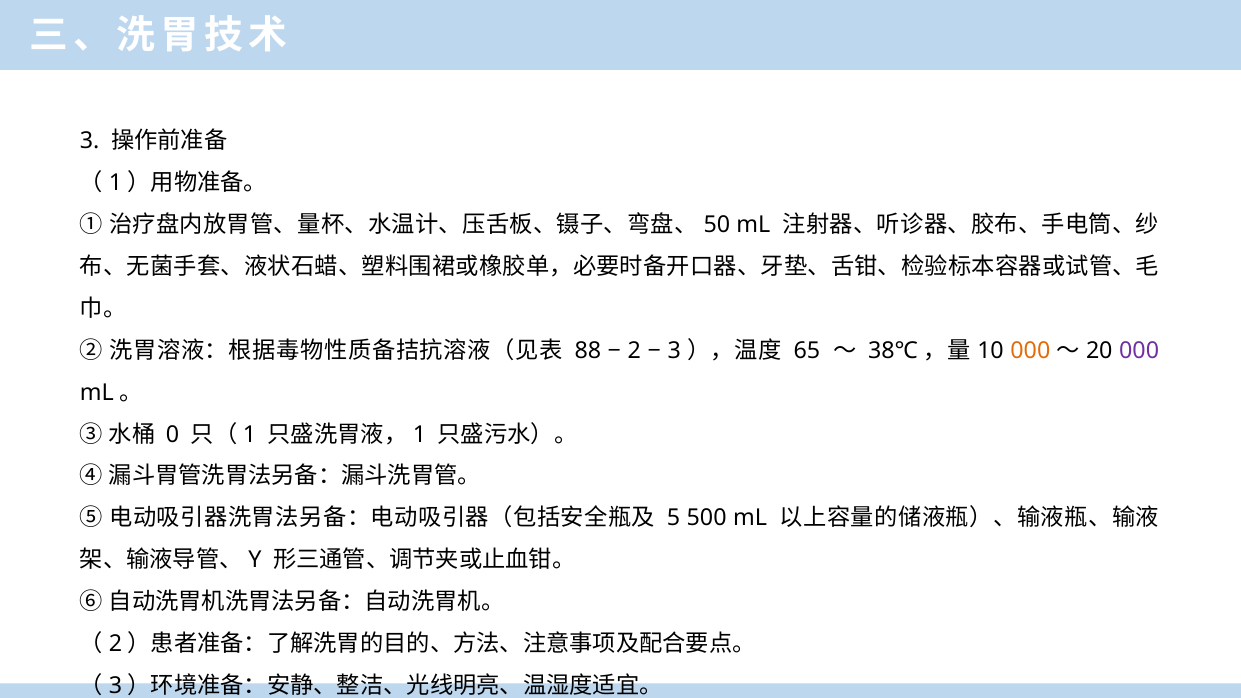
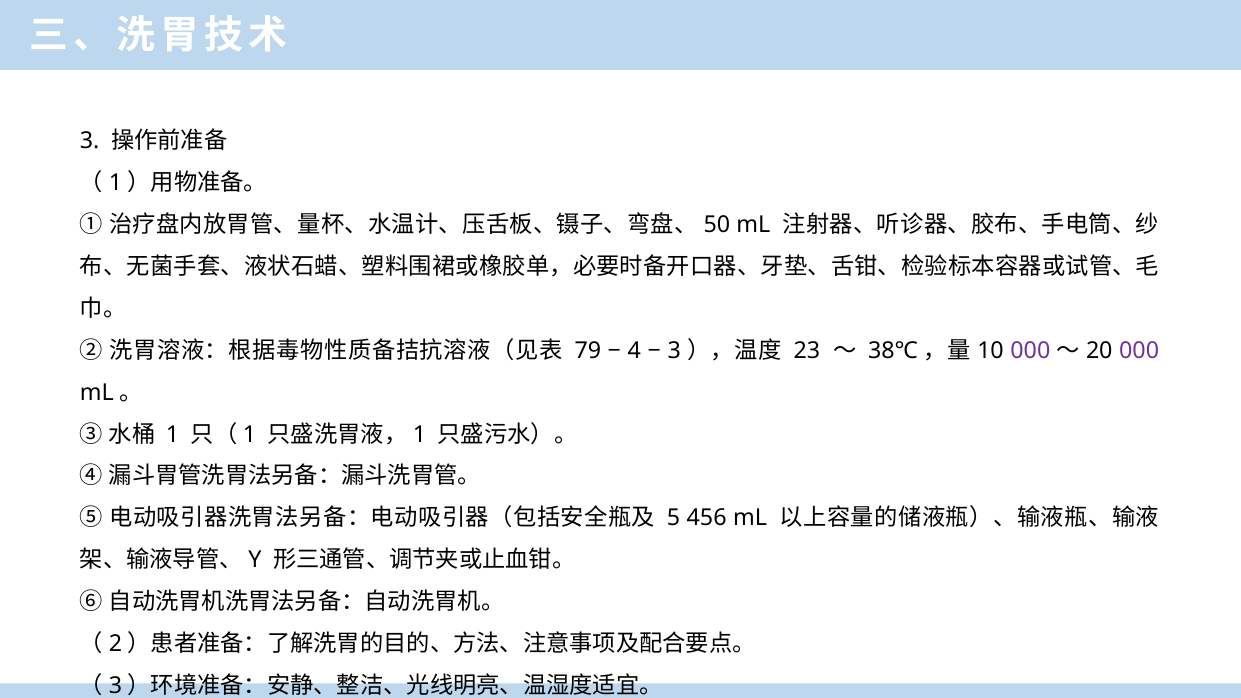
88: 88 -> 79
2: 2 -> 4
65: 65 -> 23
000 at (1030, 351) colour: orange -> purple
0: 0 -> 1
500: 500 -> 456
